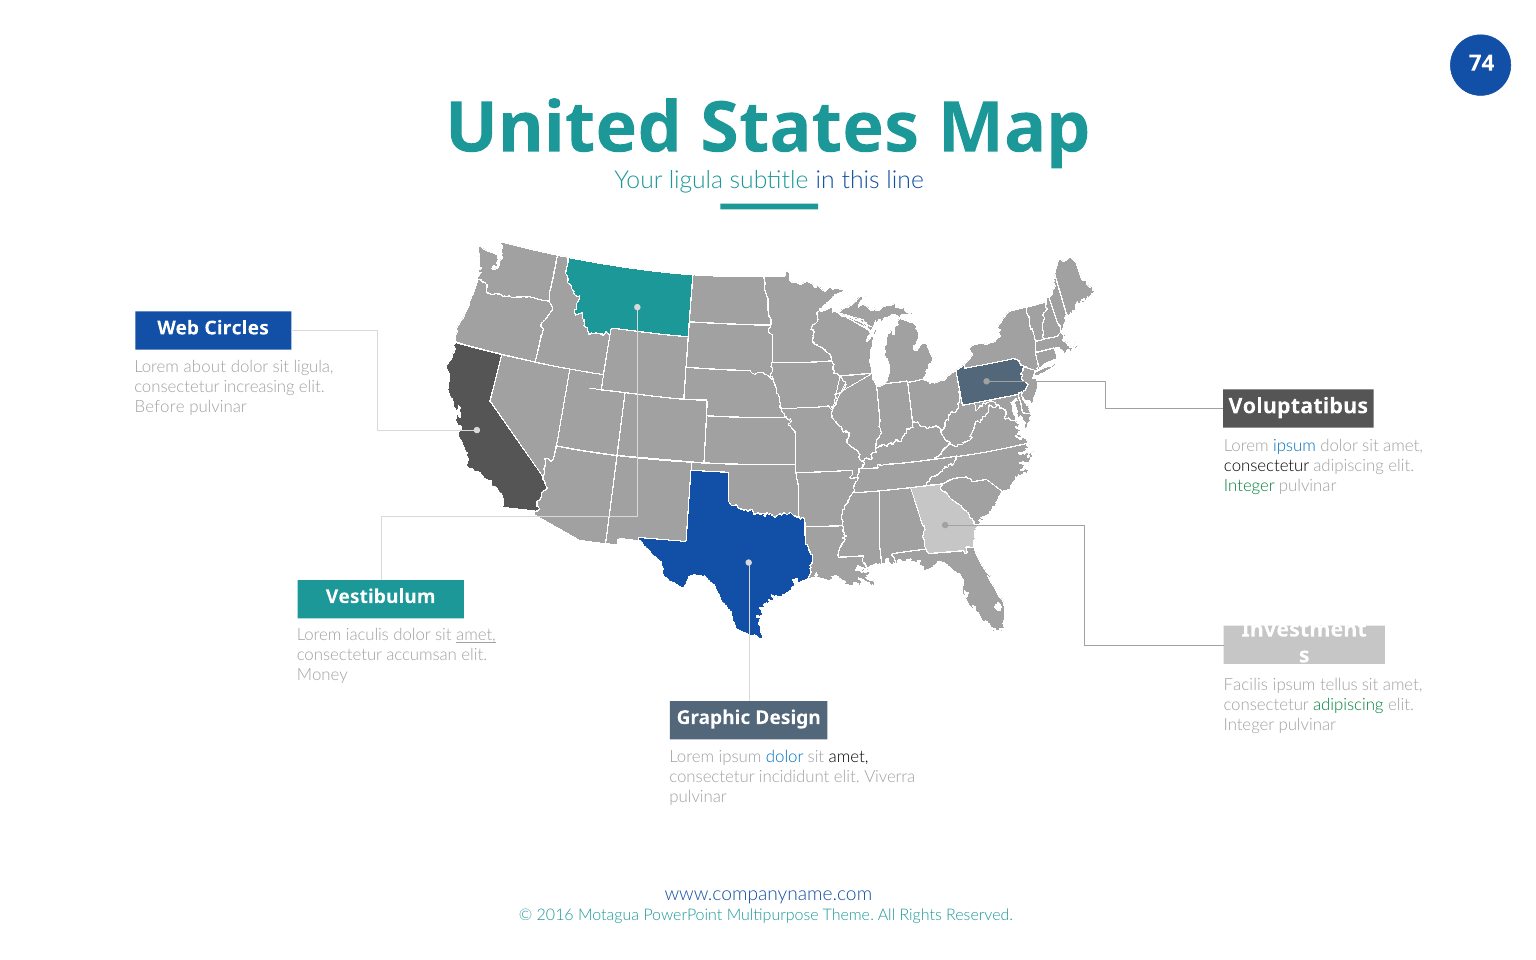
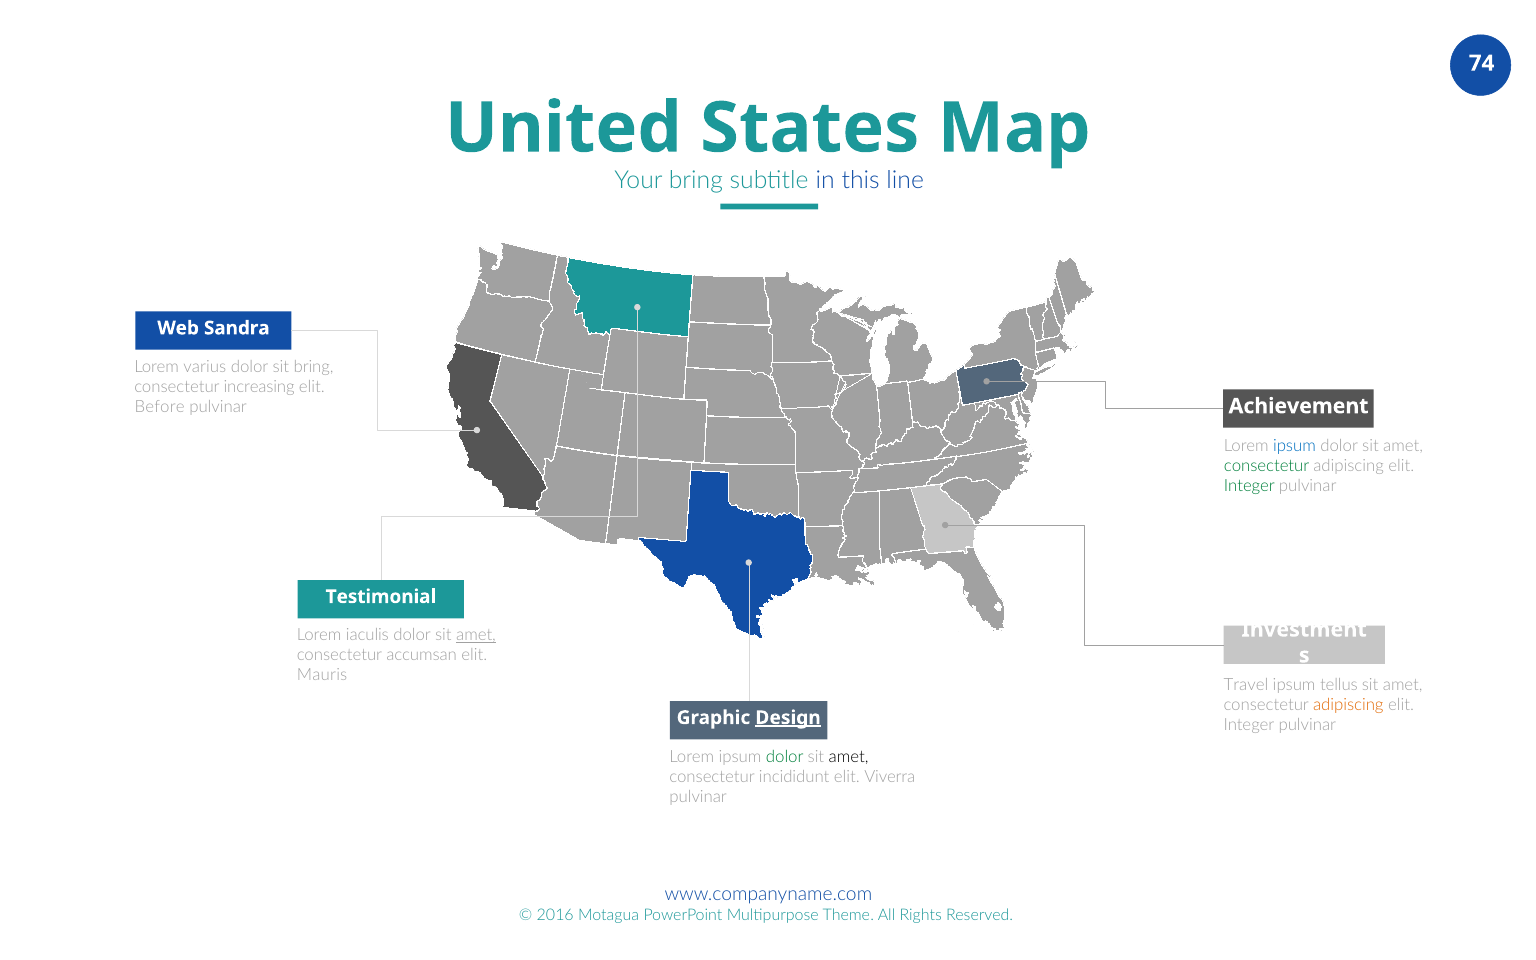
ligula at (696, 180): ligula -> bring
Circles: Circles -> Sandra
about: about -> varius
sit ligula: ligula -> bring
Voluptatibus: Voluptatibus -> Achievement
consectetur at (1267, 466) colour: black -> green
Vestibulum: Vestibulum -> Testimonial
Money: Money -> Mauris
Facilis: Facilis -> Travel
adipiscing at (1348, 705) colour: green -> orange
Design underline: none -> present
dolor at (785, 757) colour: blue -> green
